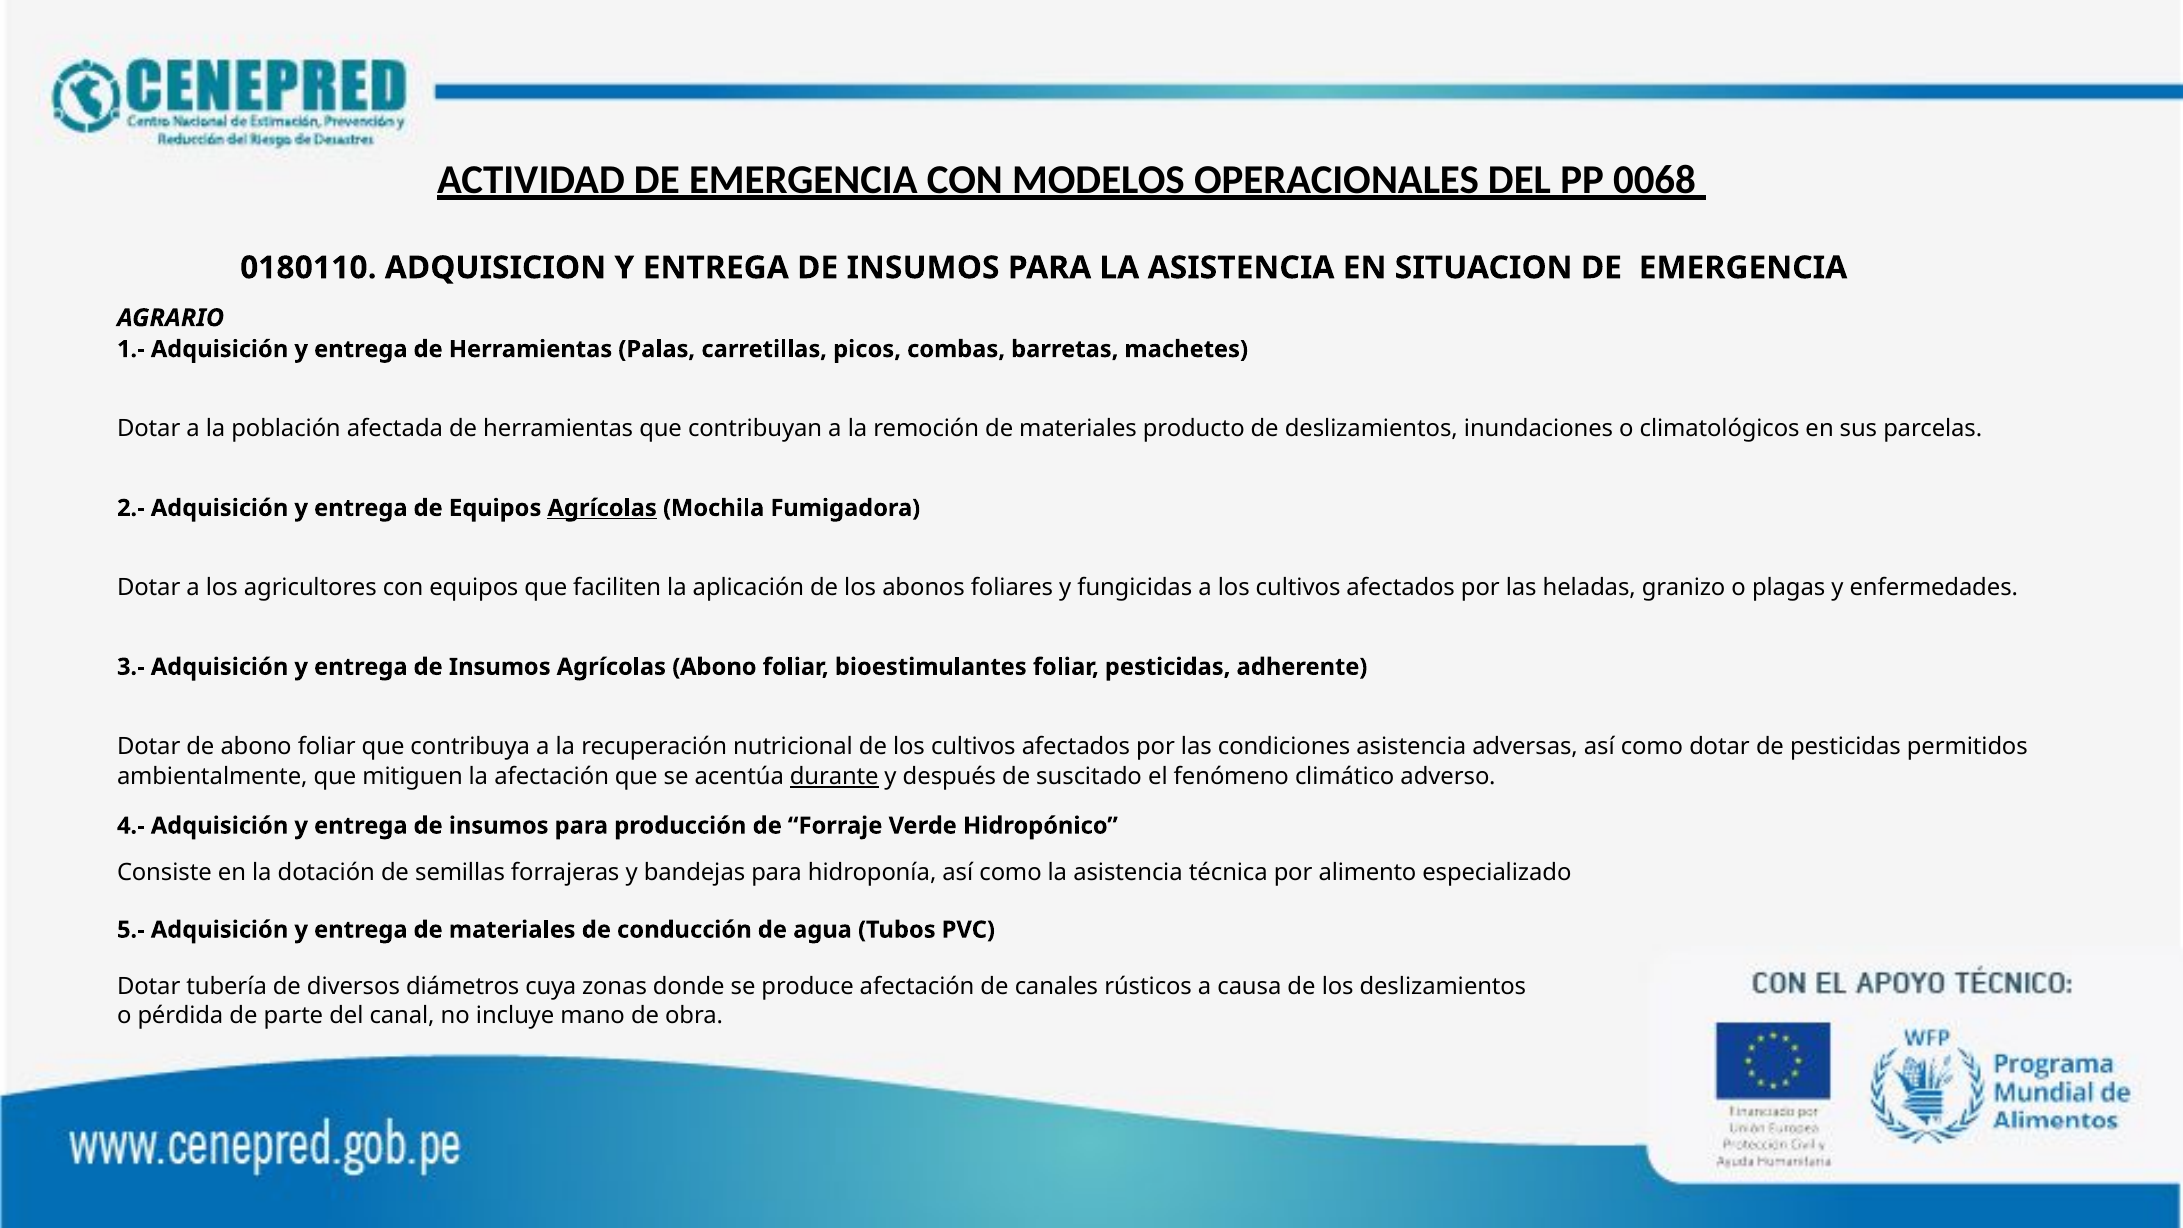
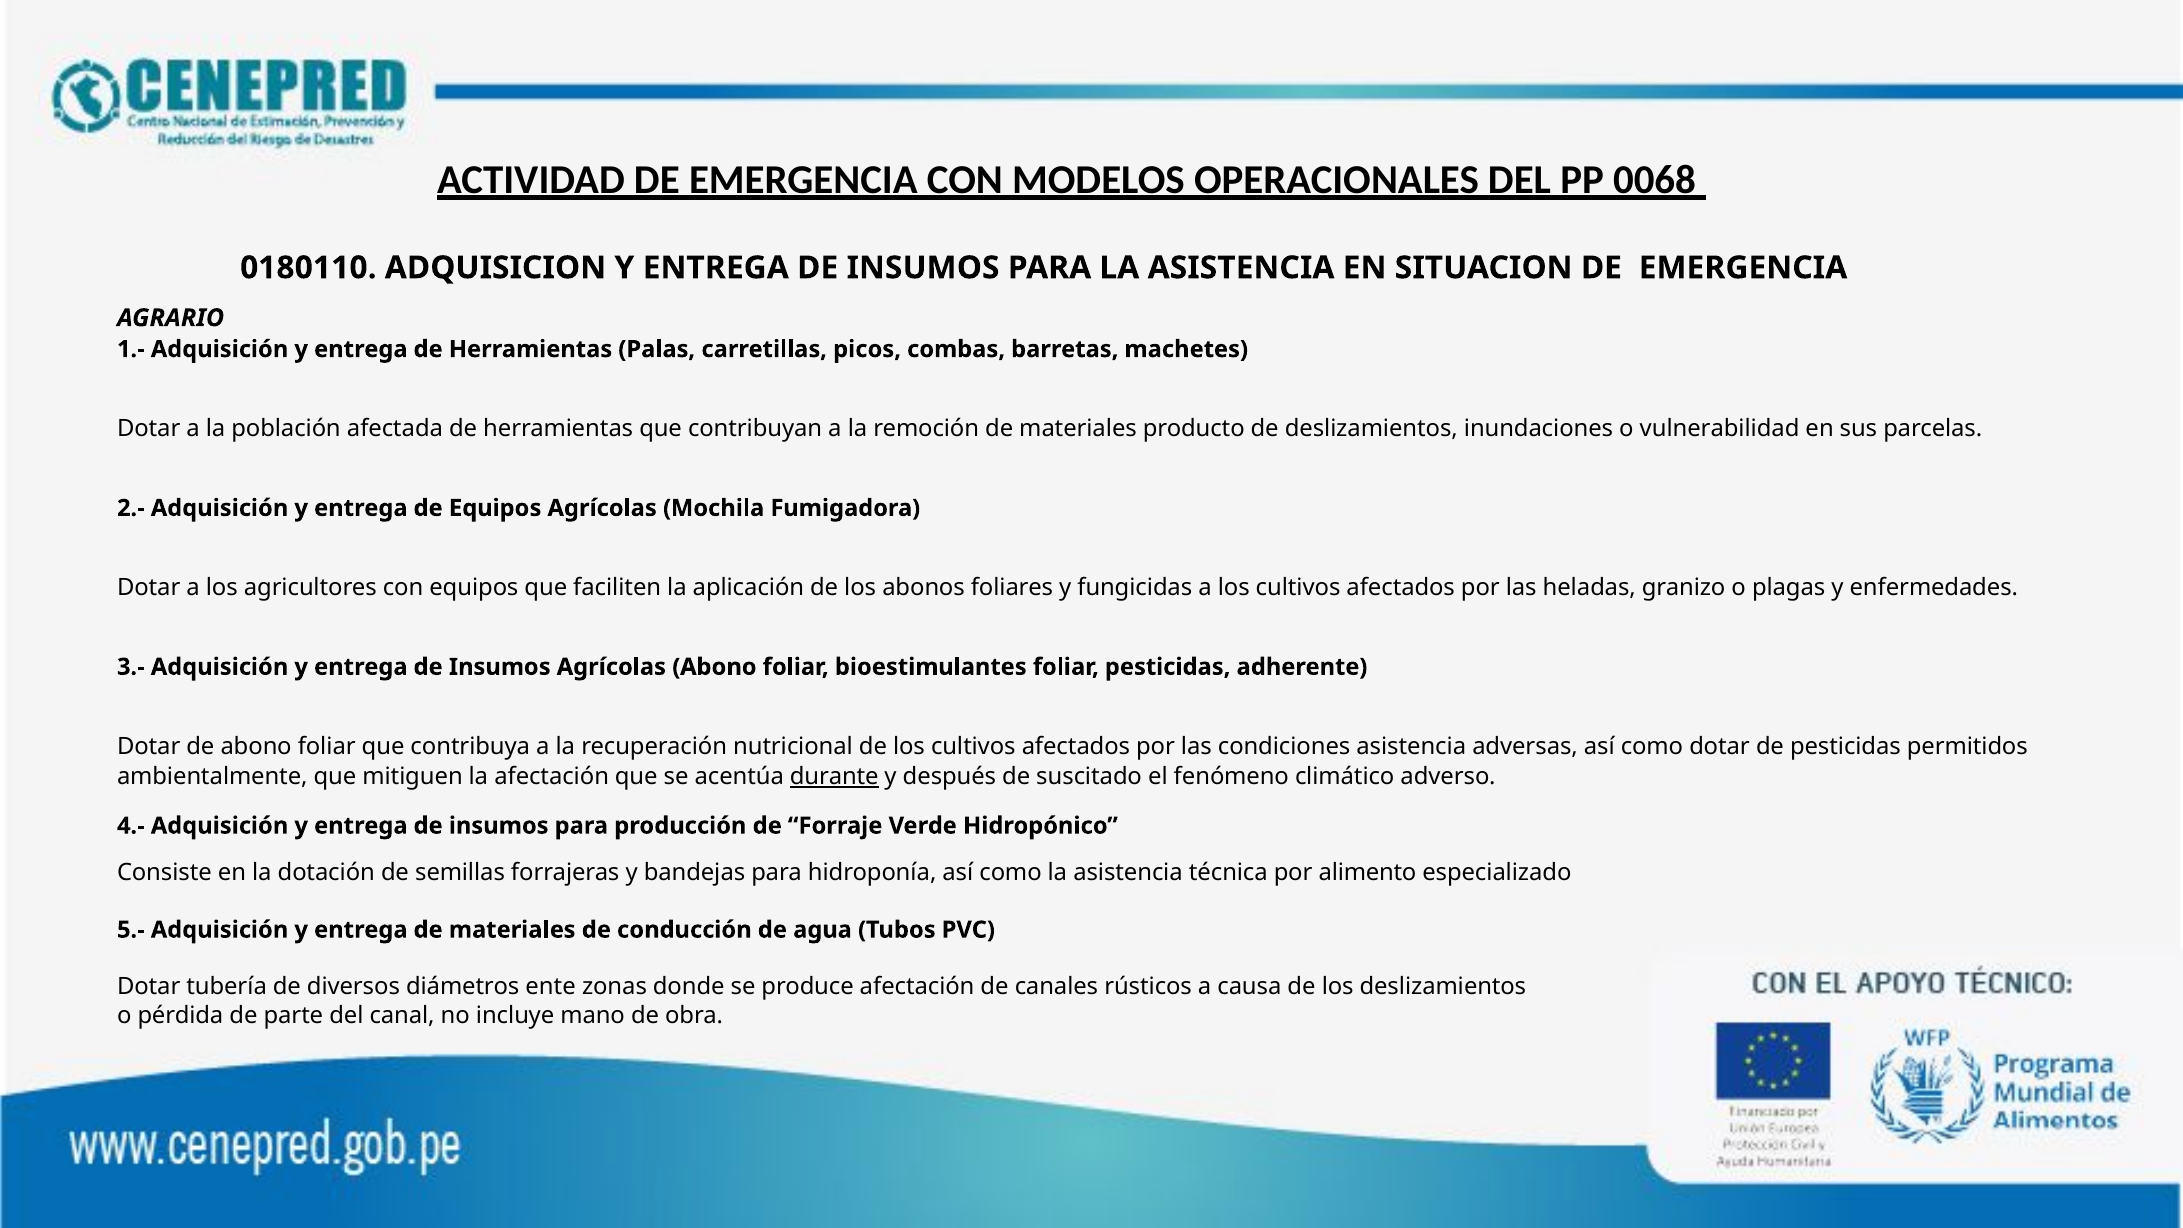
climatológicos: climatológicos -> vulnerabilidad
Agrícolas at (602, 508) underline: present -> none
cuya: cuya -> ente
